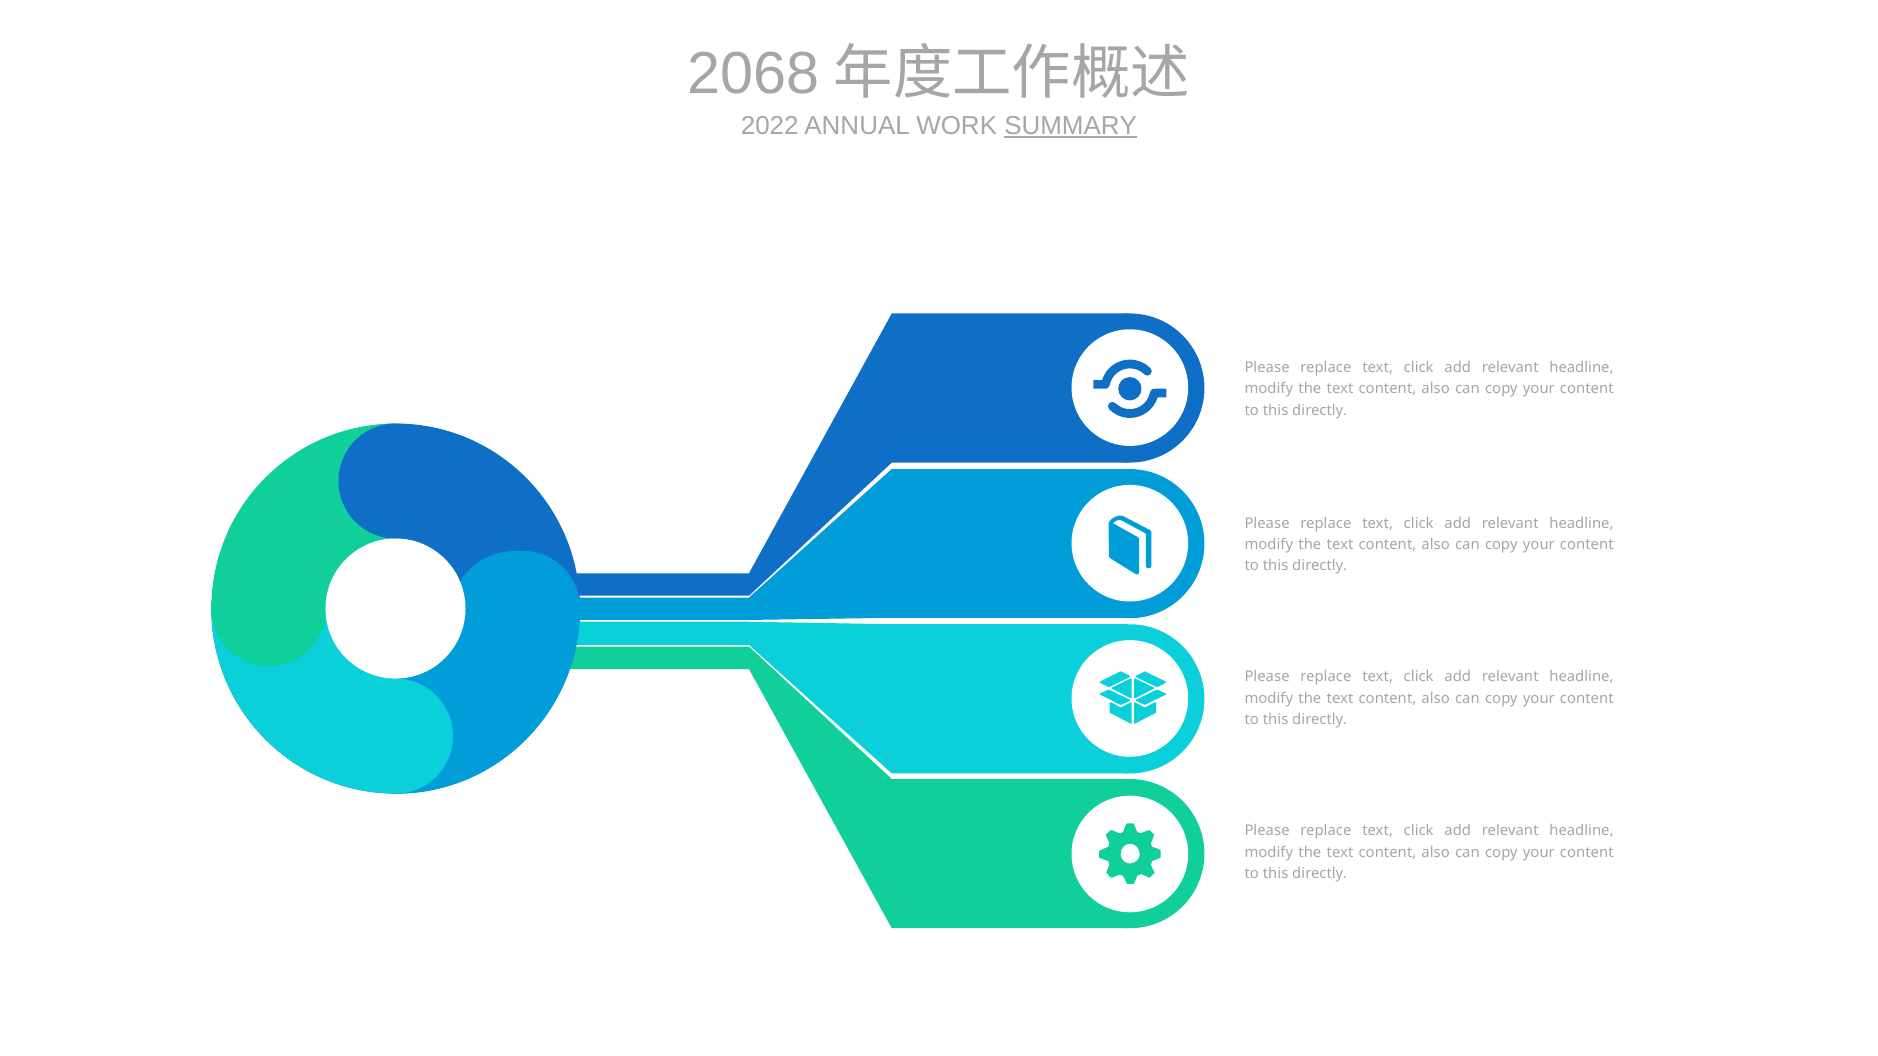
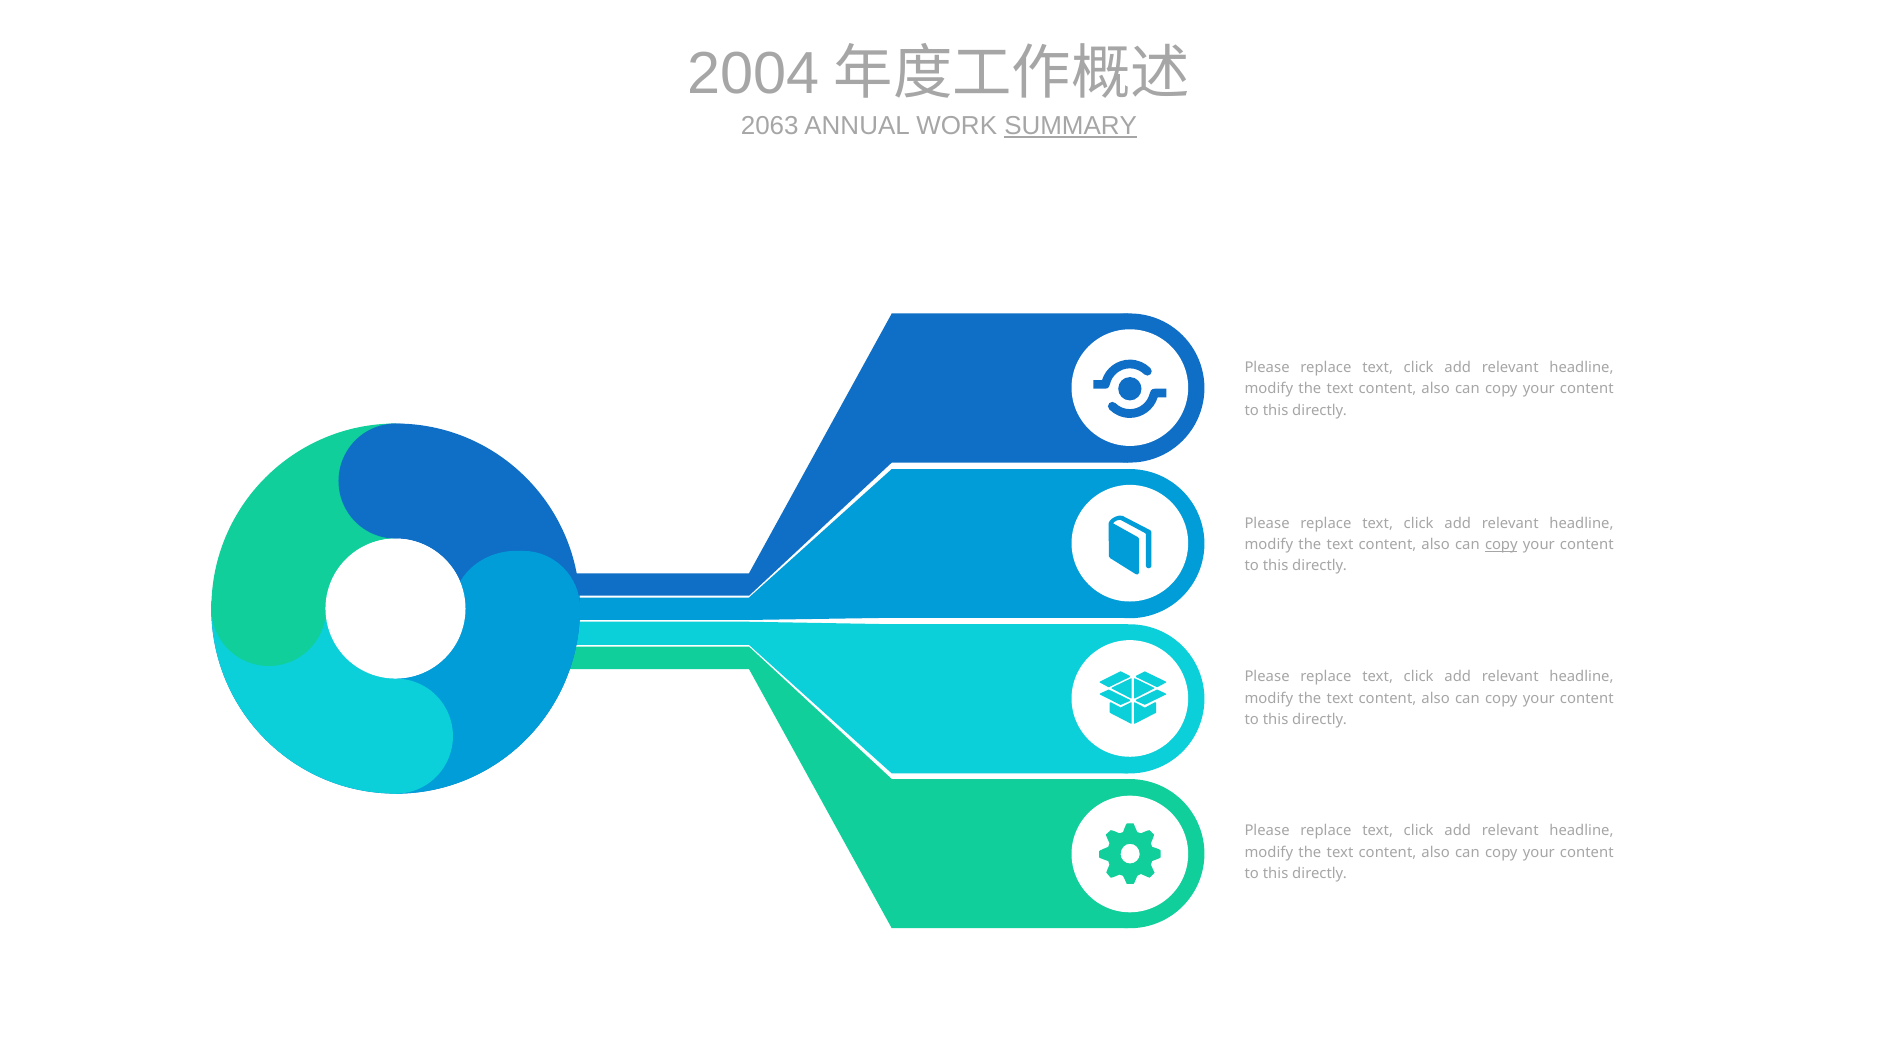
2068: 2068 -> 2004
2022: 2022 -> 2063
copy at (1501, 545) underline: none -> present
